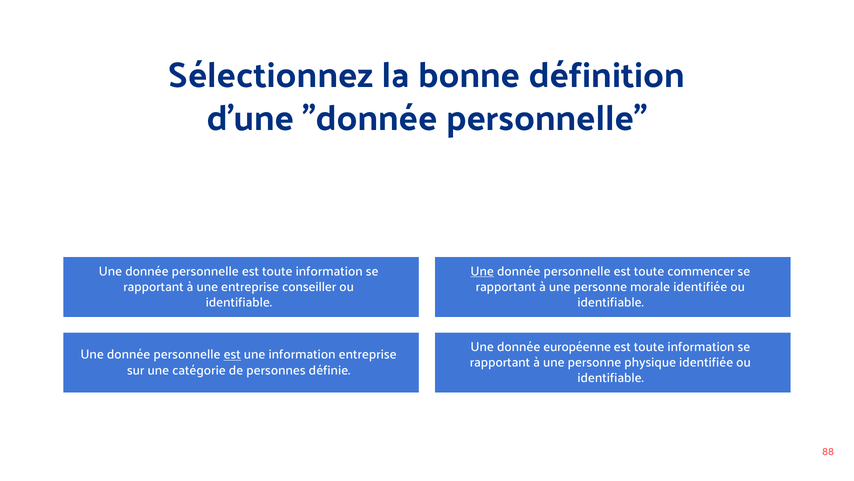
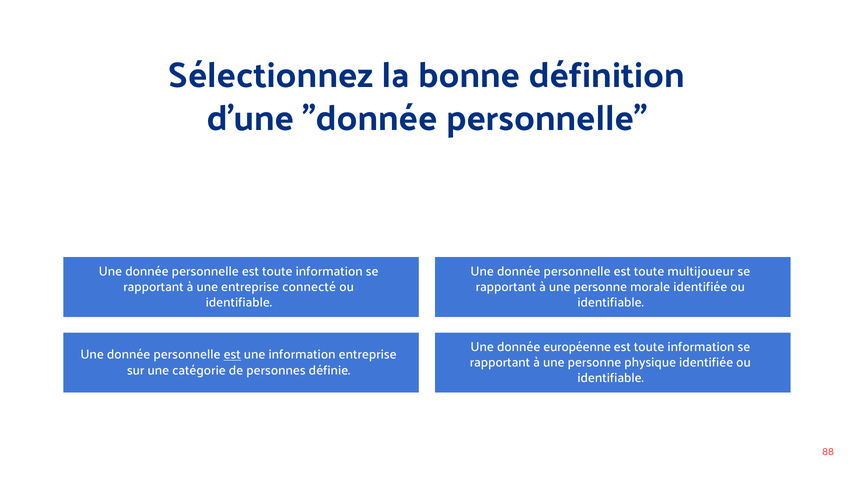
Une at (482, 271) underline: present -> none
commencer: commencer -> multijoueur
conseiller: conseiller -> connecté
